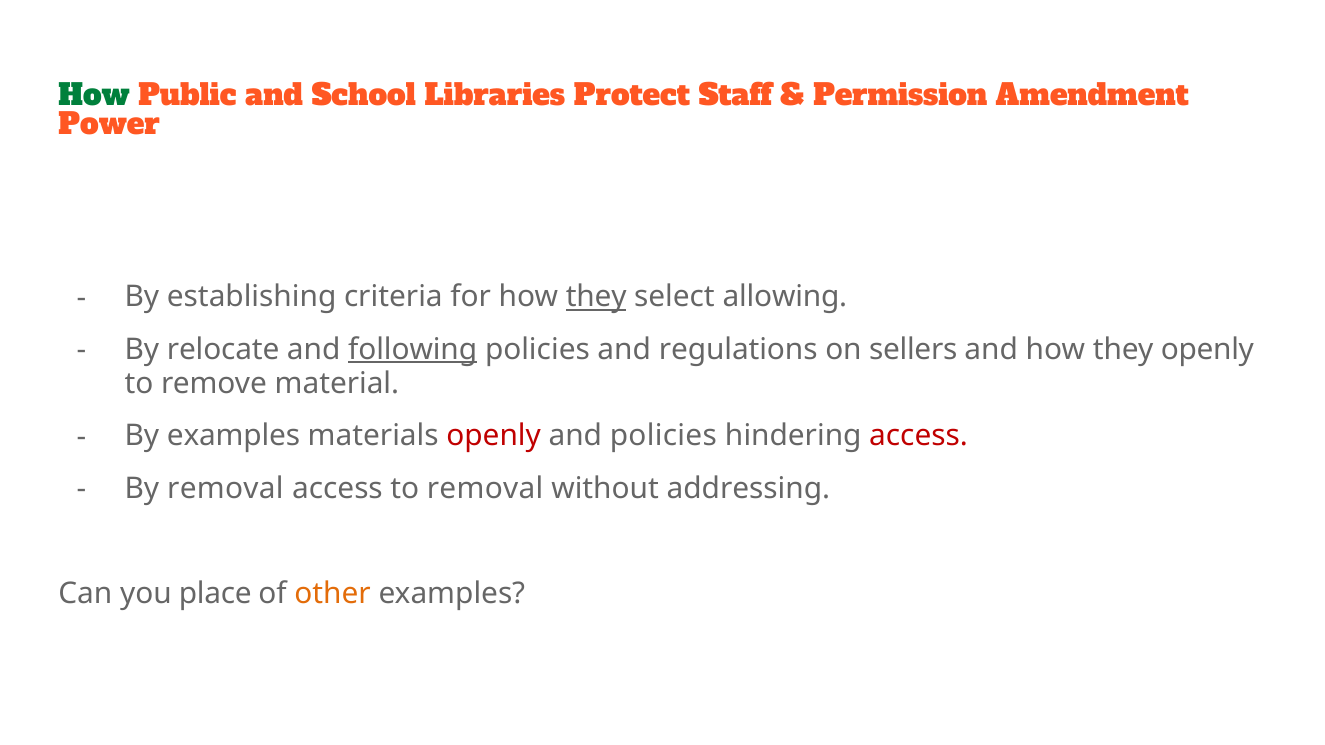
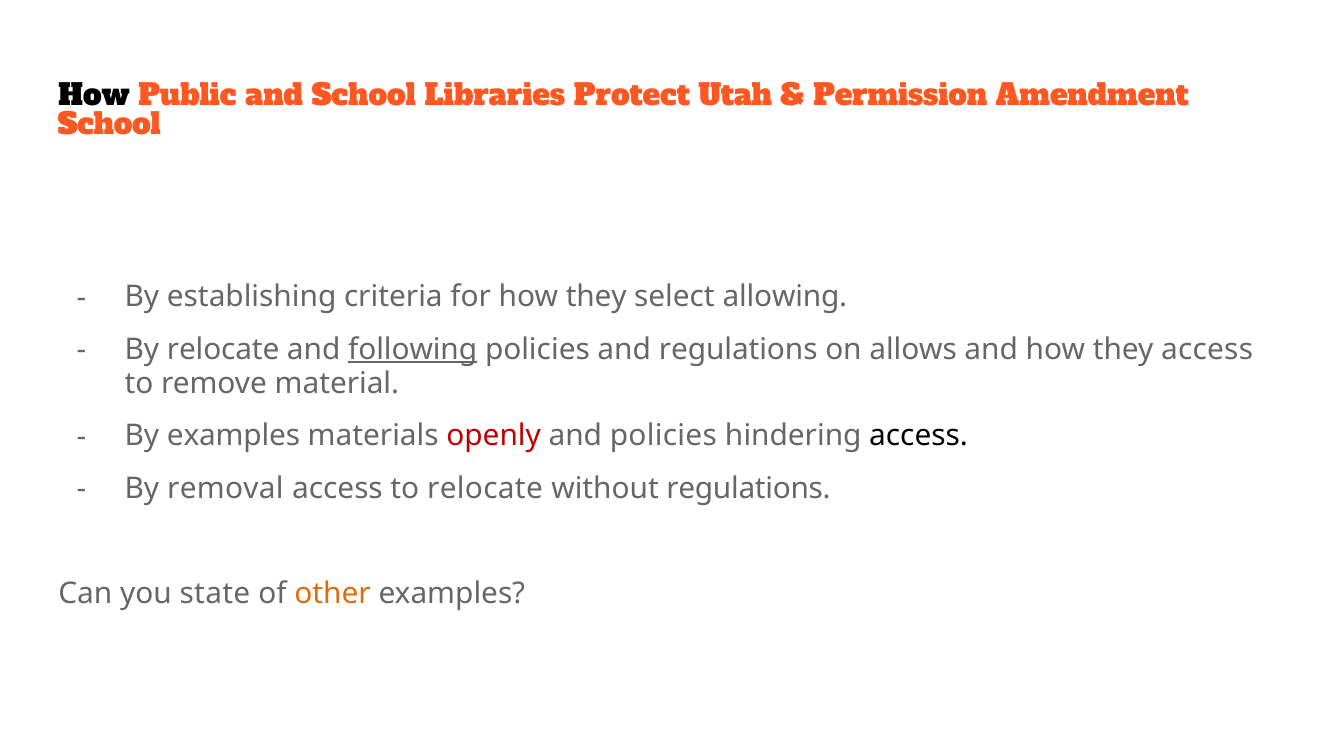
How at (94, 96) colour: green -> black
Staff: Staff -> Utah
Power at (109, 125): Power -> School
they at (596, 297) underline: present -> none
sellers: sellers -> allows
they openly: openly -> access
access at (919, 436) colour: red -> black
to removal: removal -> relocate
without addressing: addressing -> regulations
place: place -> state
